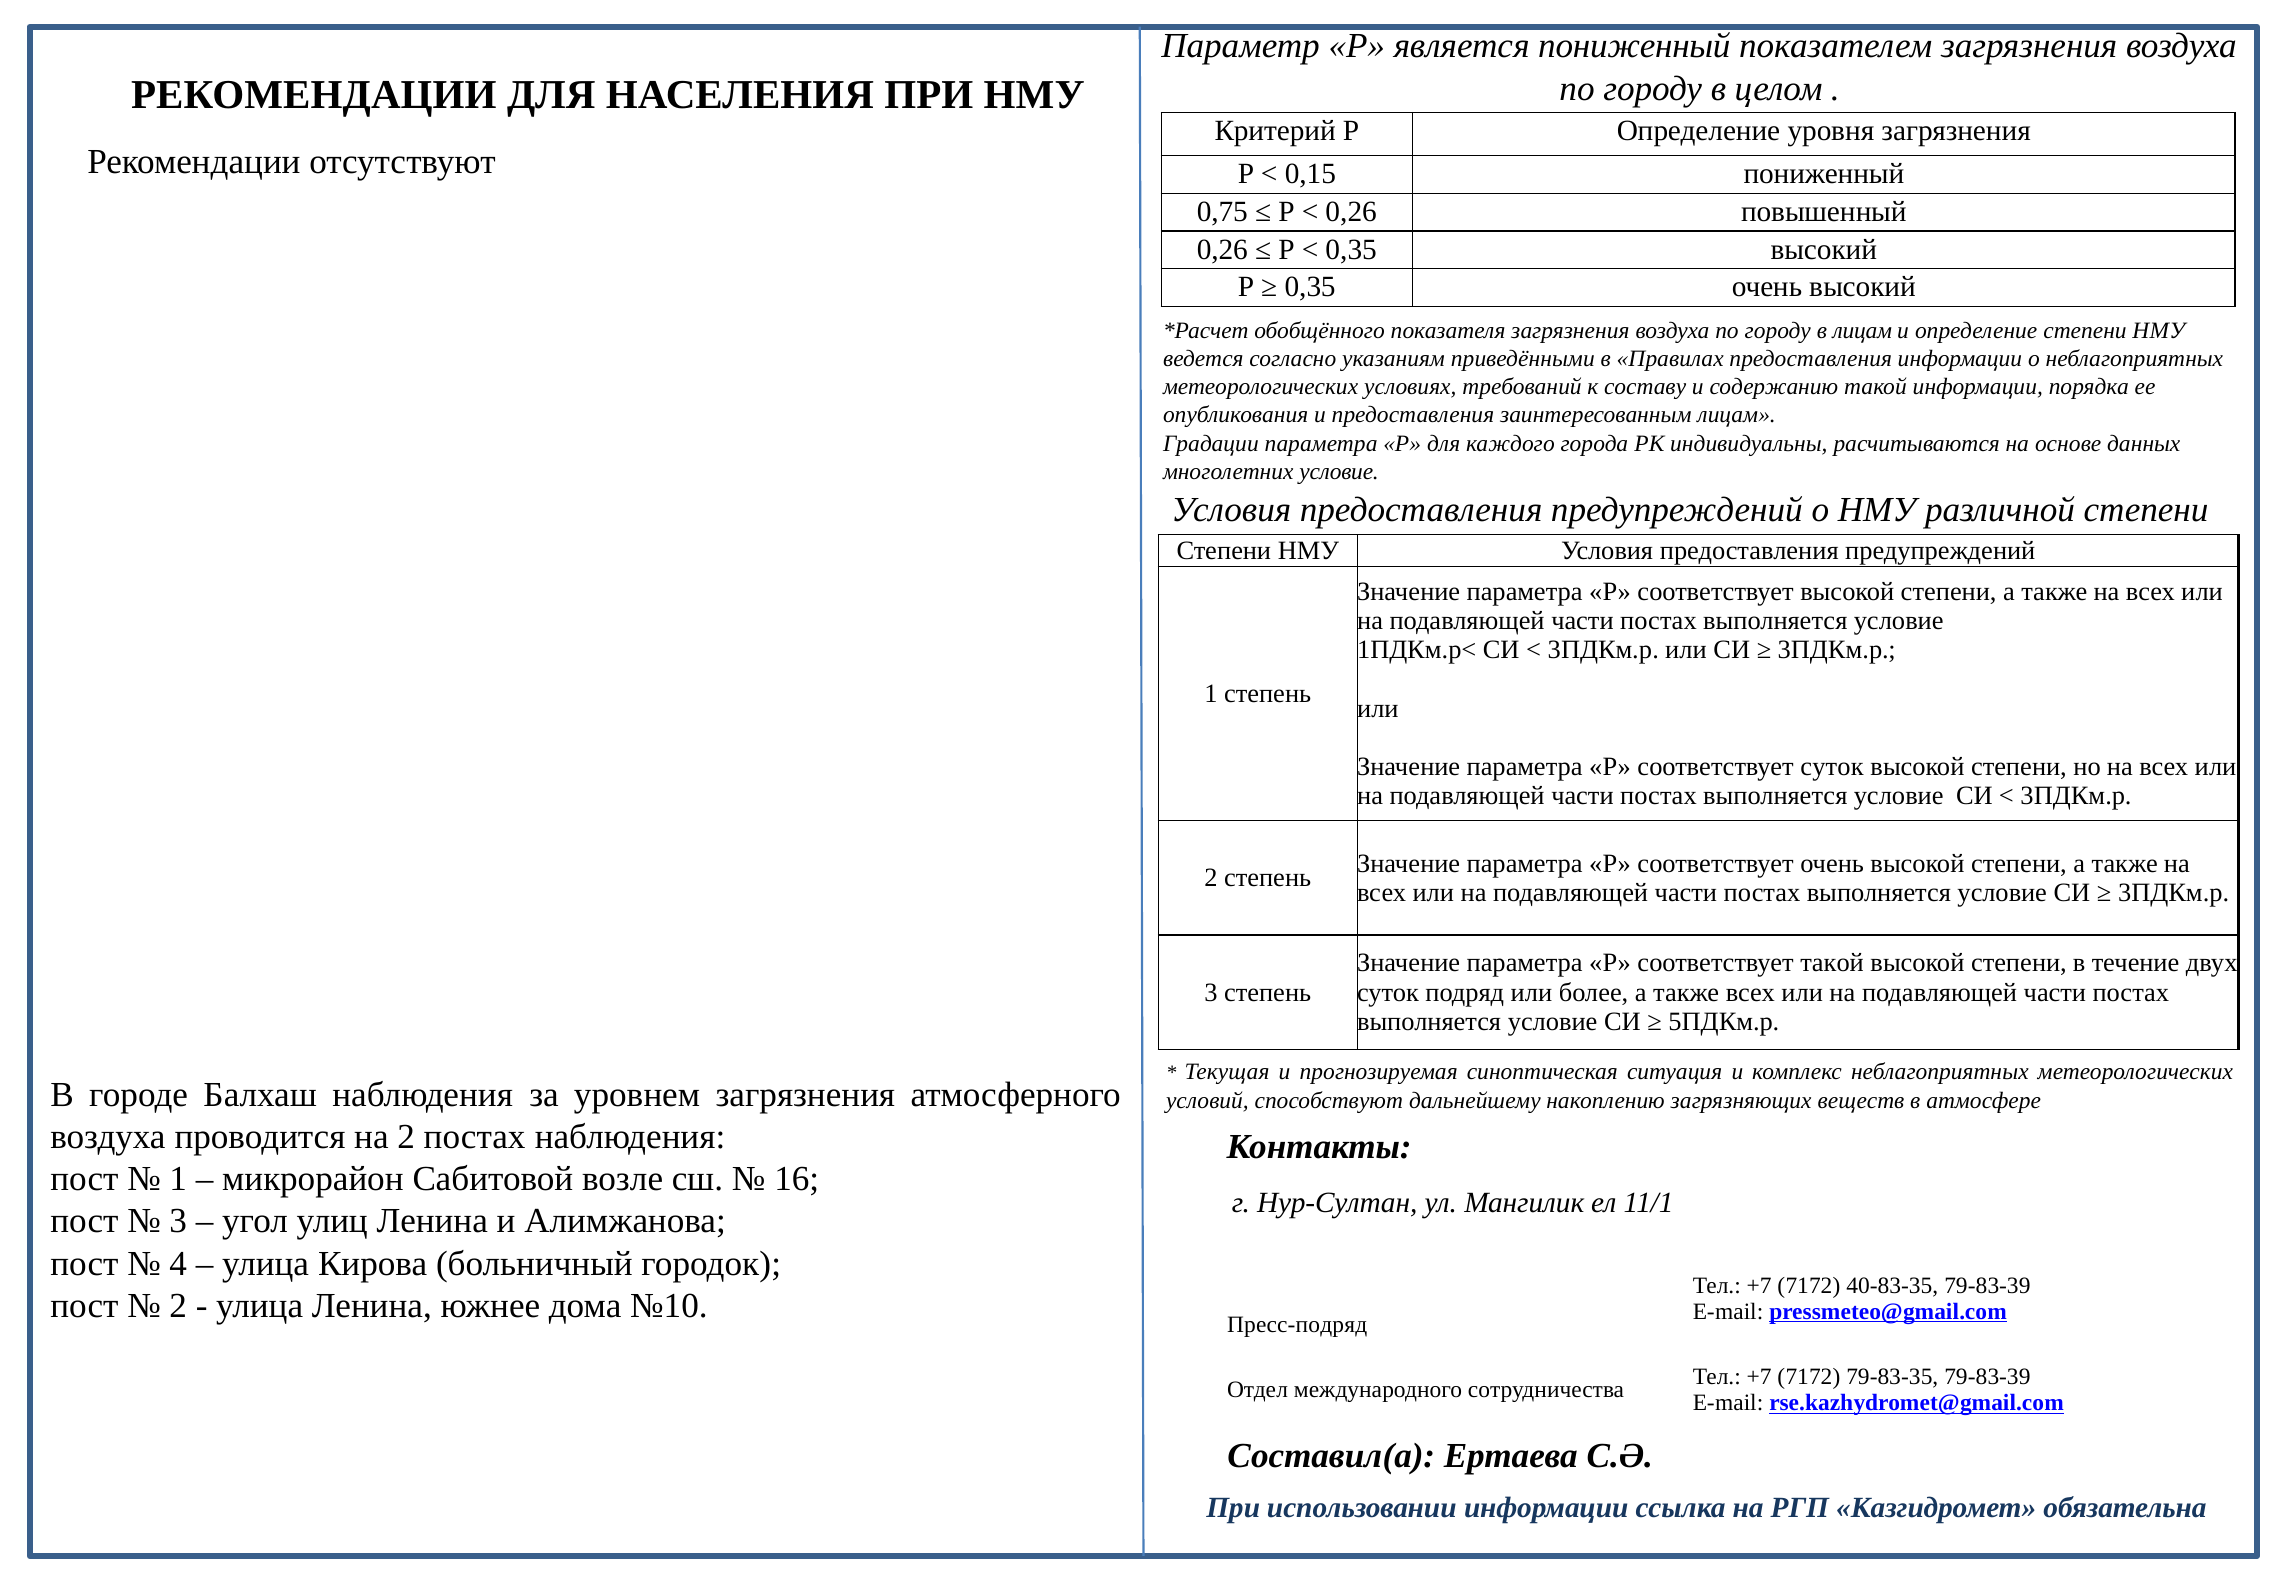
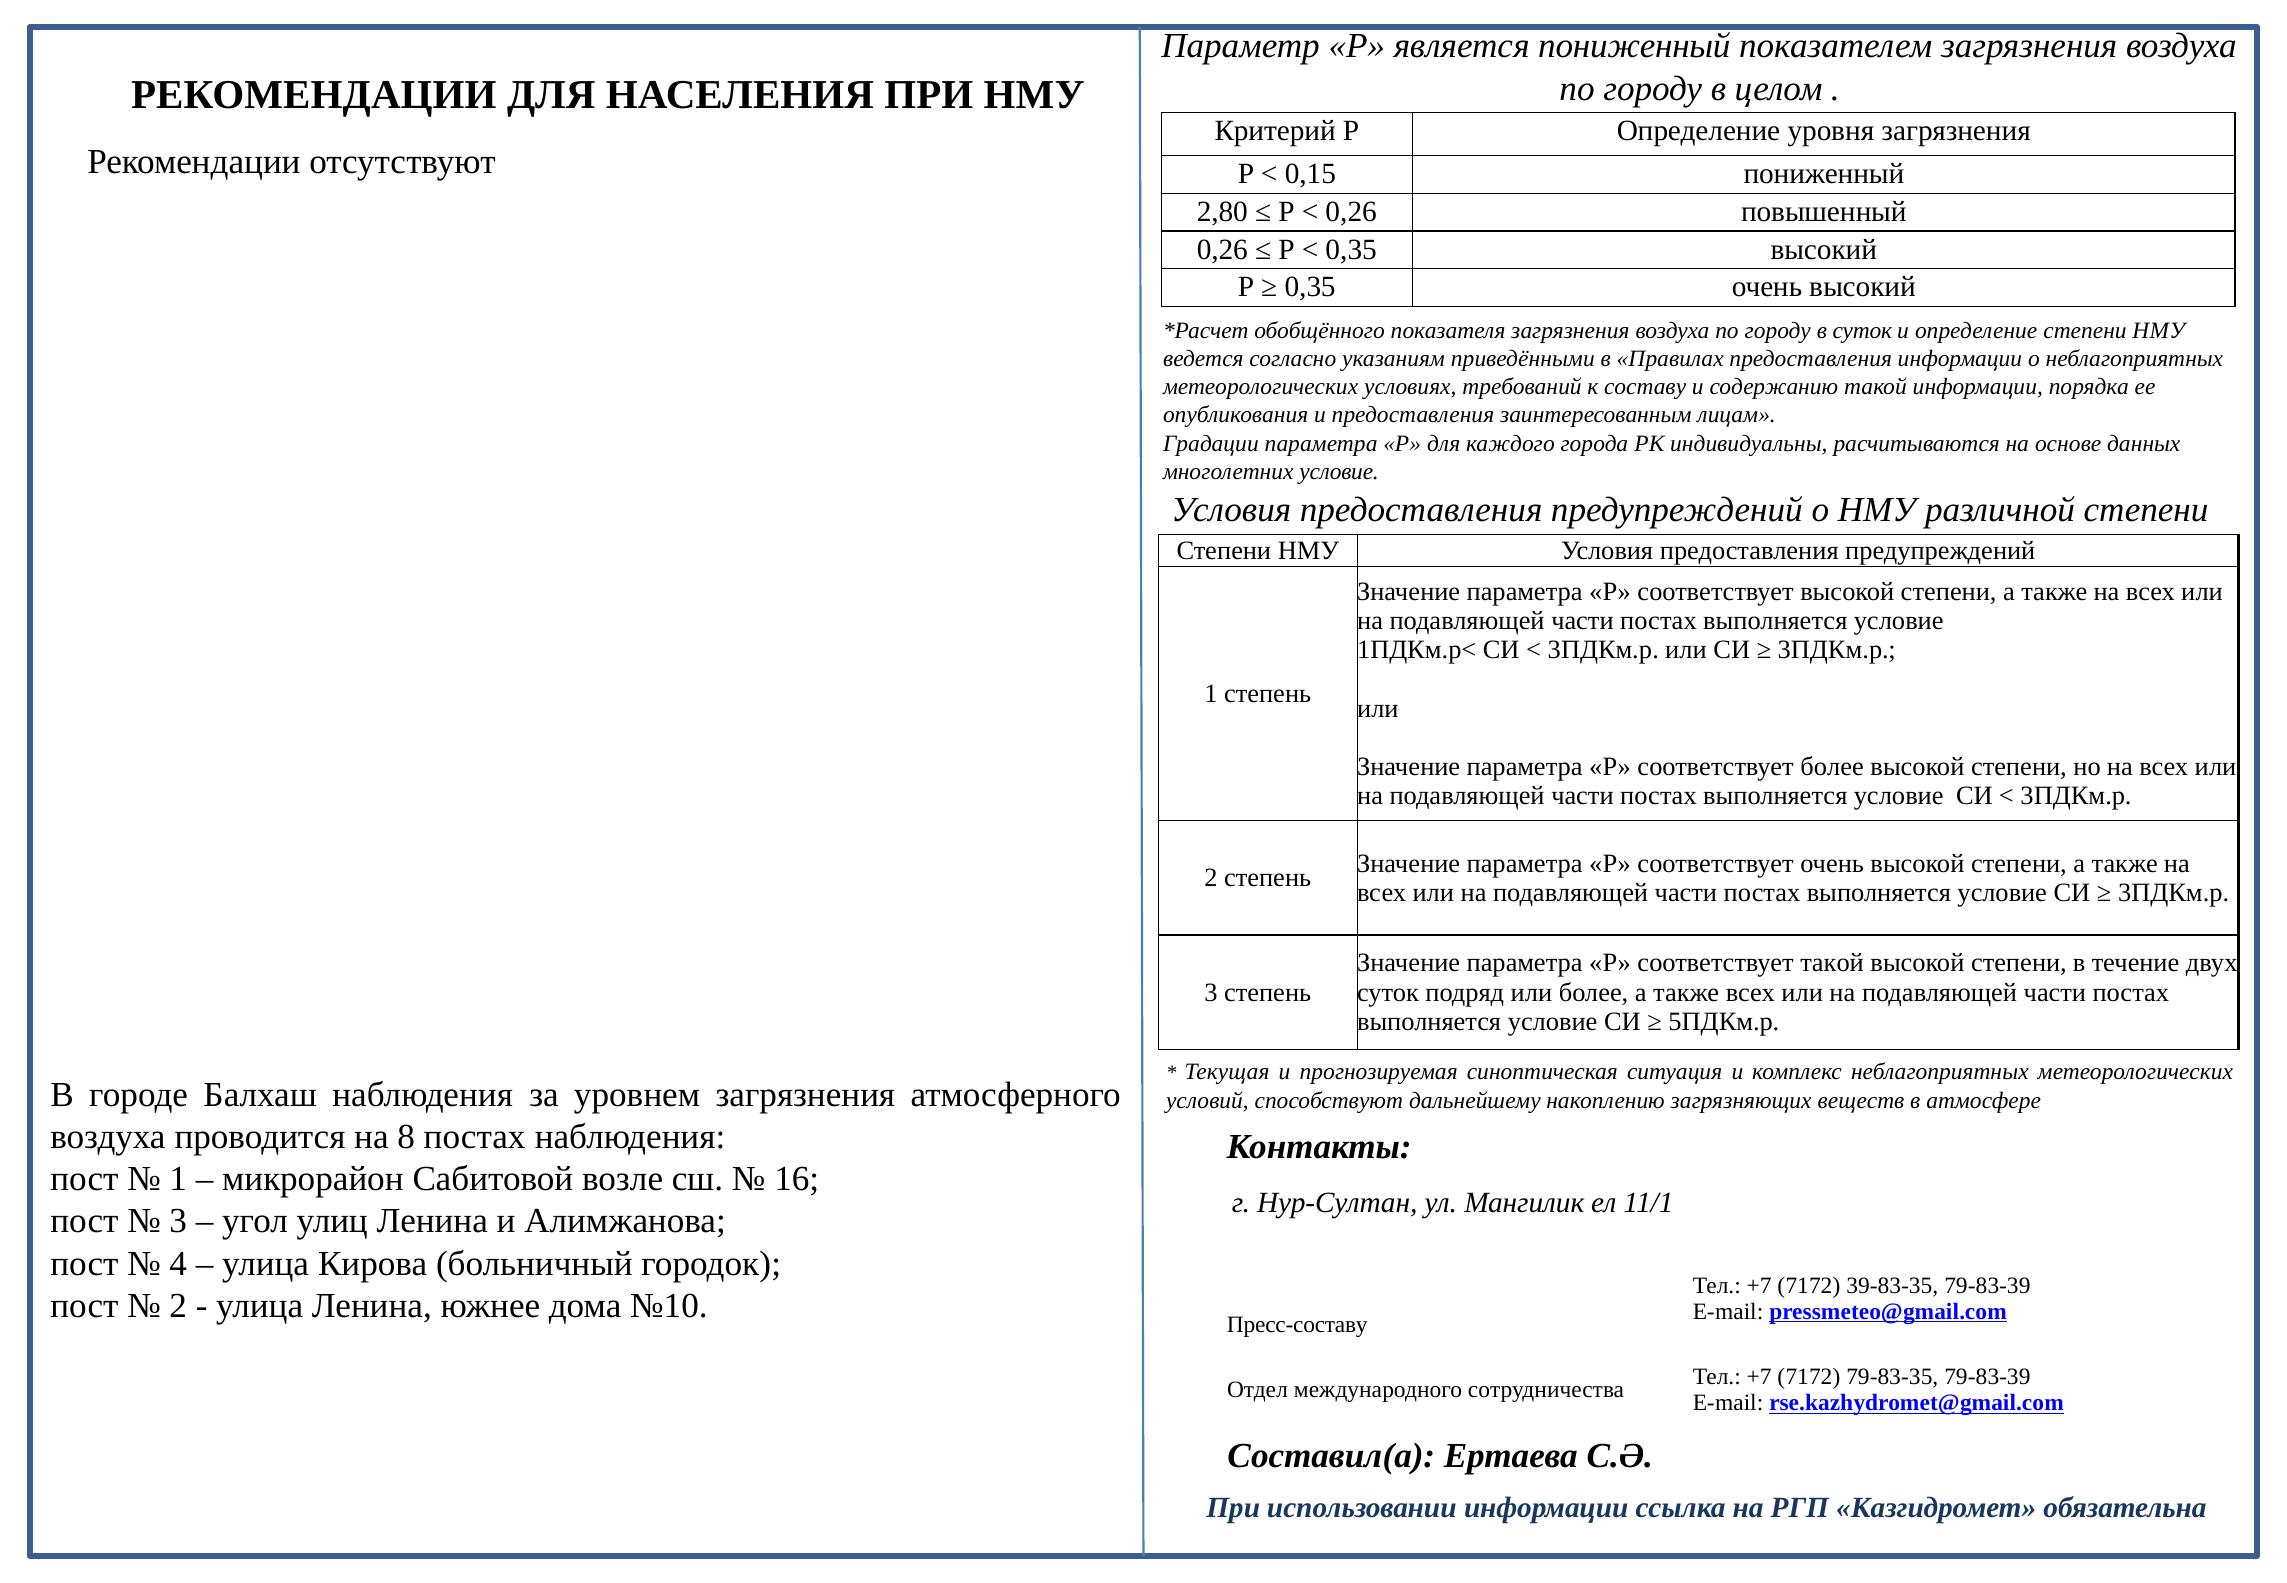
0,75: 0,75 -> 2,80
в лицам: лицам -> суток
соответствует суток: суток -> более
на 2: 2 -> 8
40-83-35: 40-83-35 -> 39-83-35
Пресс-подряд: Пресс-подряд -> Пресс-составу
